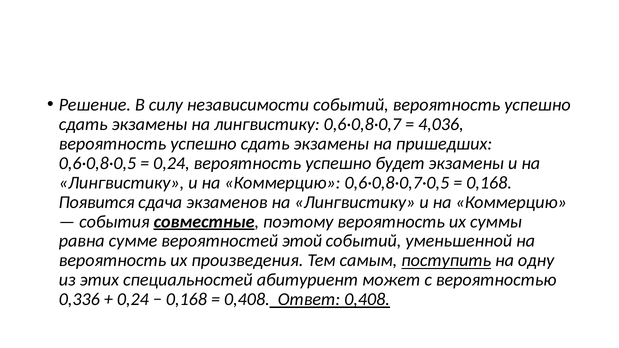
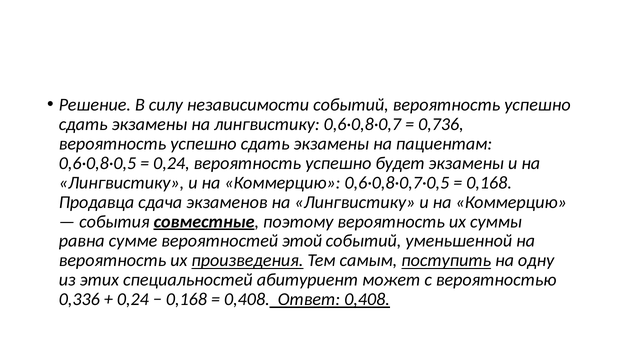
4,036: 4,036 -> 0,736
пришедших: пришедших -> пациентам
Появится: Появится -> Продавца
произведения underline: none -> present
